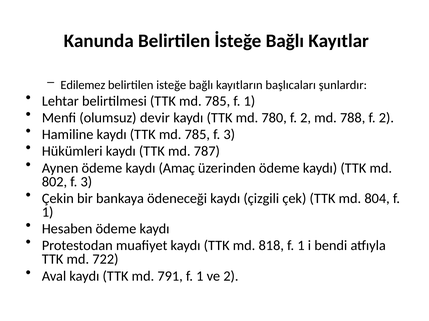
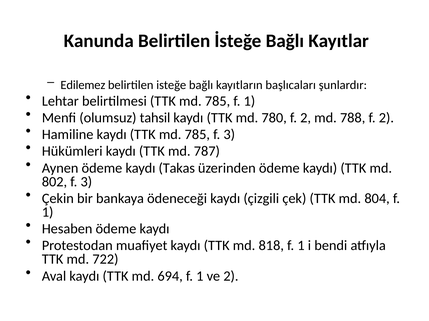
devir: devir -> tahsil
Amaç: Amaç -> Takas
791: 791 -> 694
